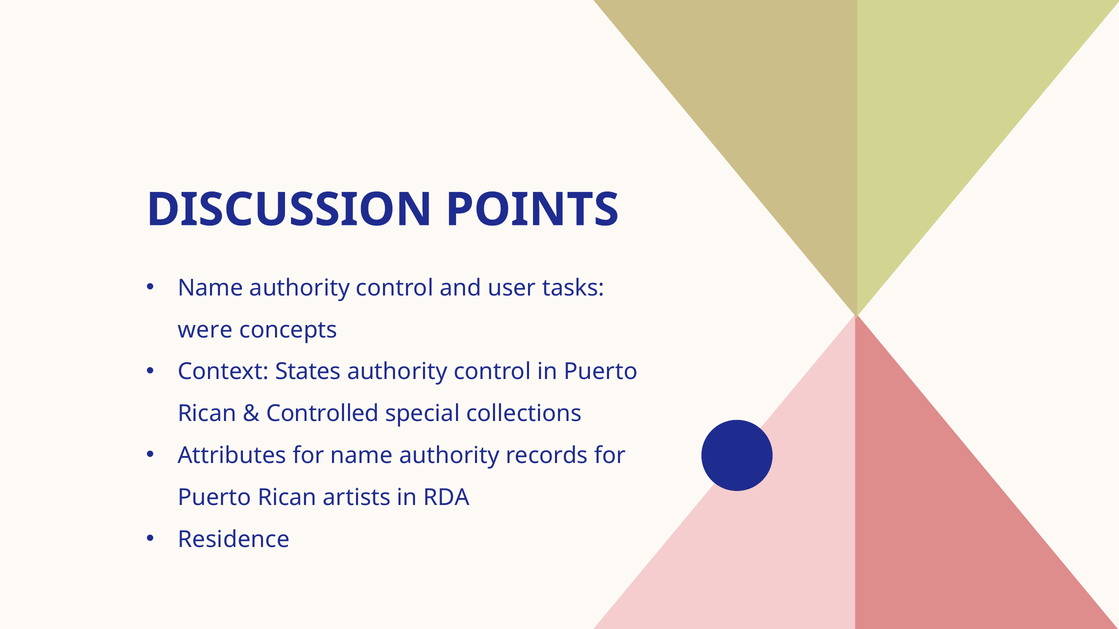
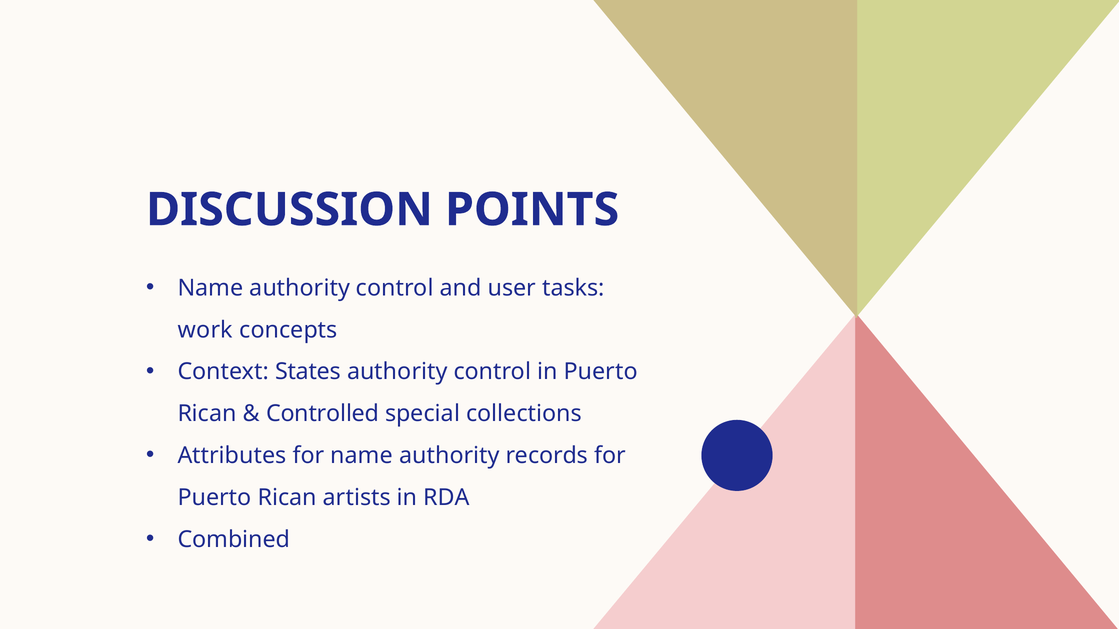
were: were -> work
Residence: Residence -> Combined
